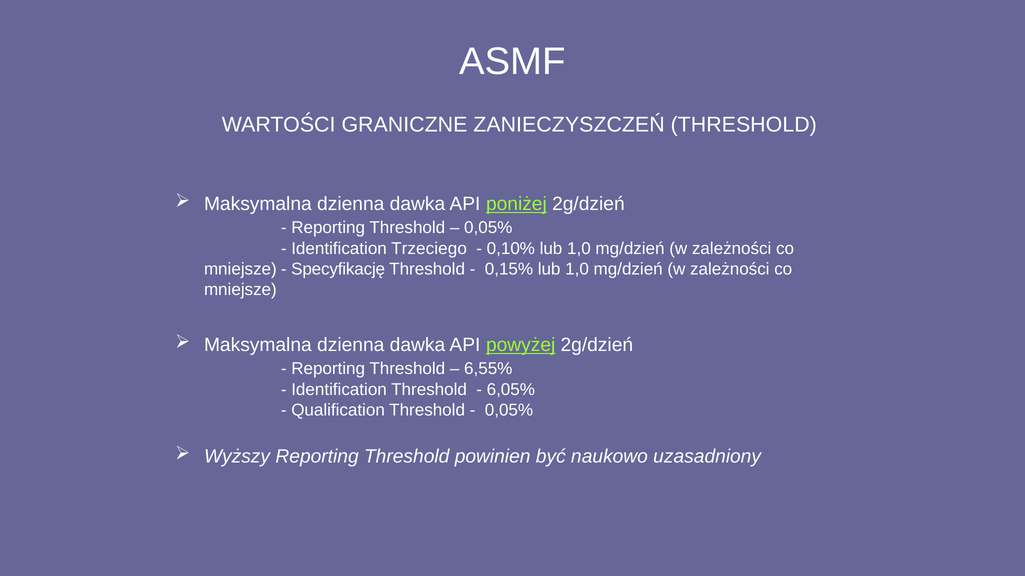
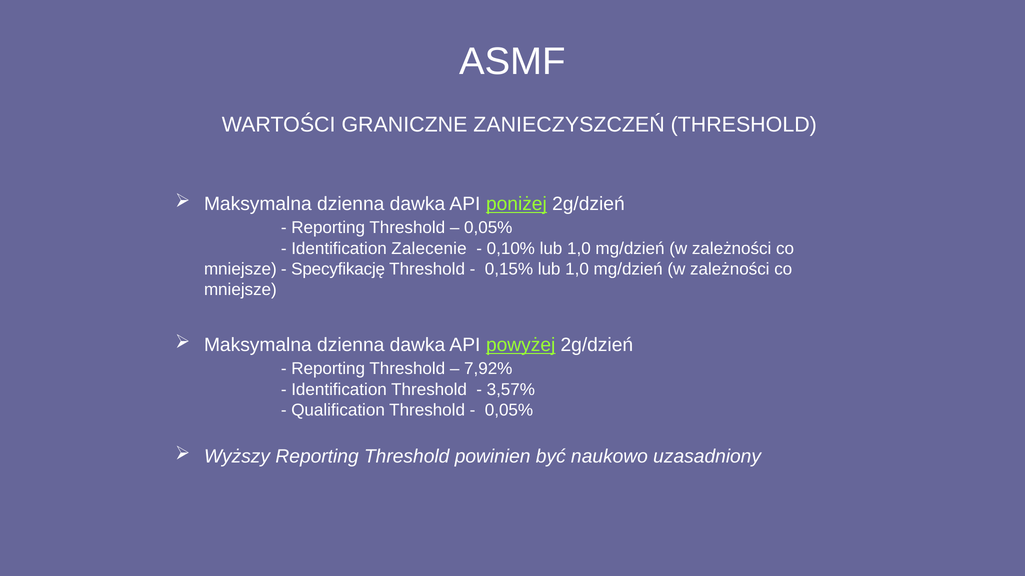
Trzeciego: Trzeciego -> Zalecenie
6,55%: 6,55% -> 7,92%
6,05%: 6,05% -> 3,57%
